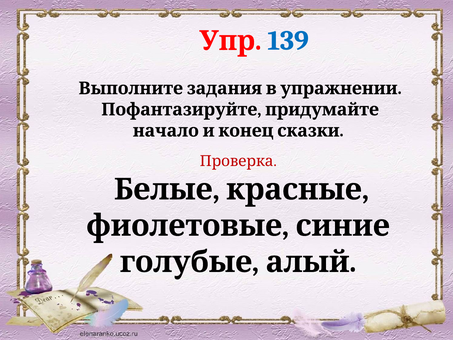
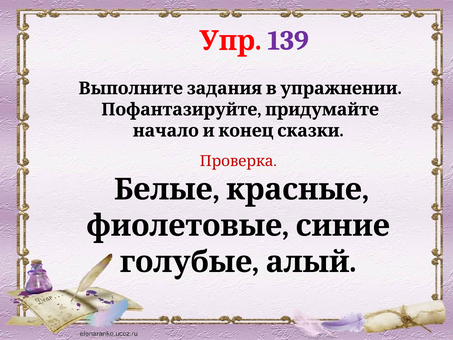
139 colour: blue -> purple
